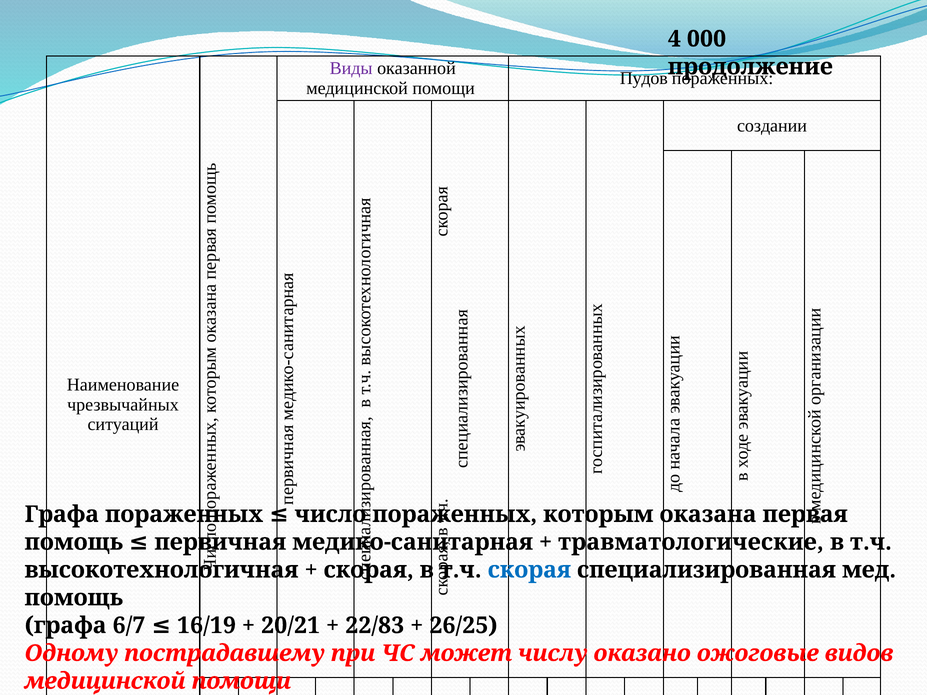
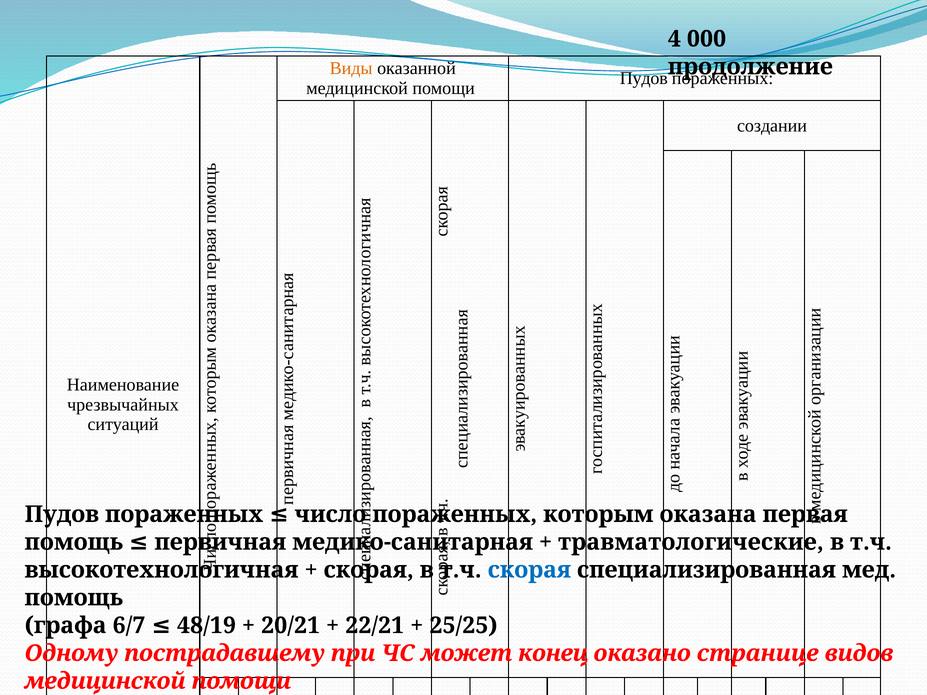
Виды colour: purple -> orange
Графа at (62, 514): Графа -> Пудов
16/19: 16/19 -> 48/19
22/83: 22/83 -> 22/21
26/25: 26/25 -> 25/25
числу: числу -> конец
ожоговые: ожоговые -> странице
